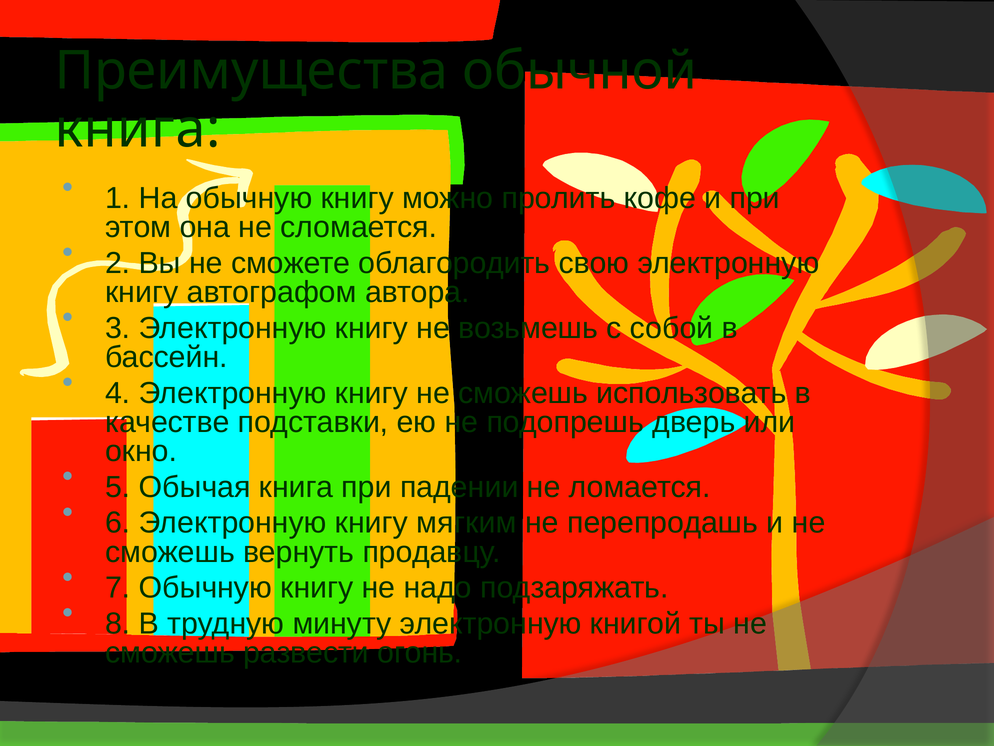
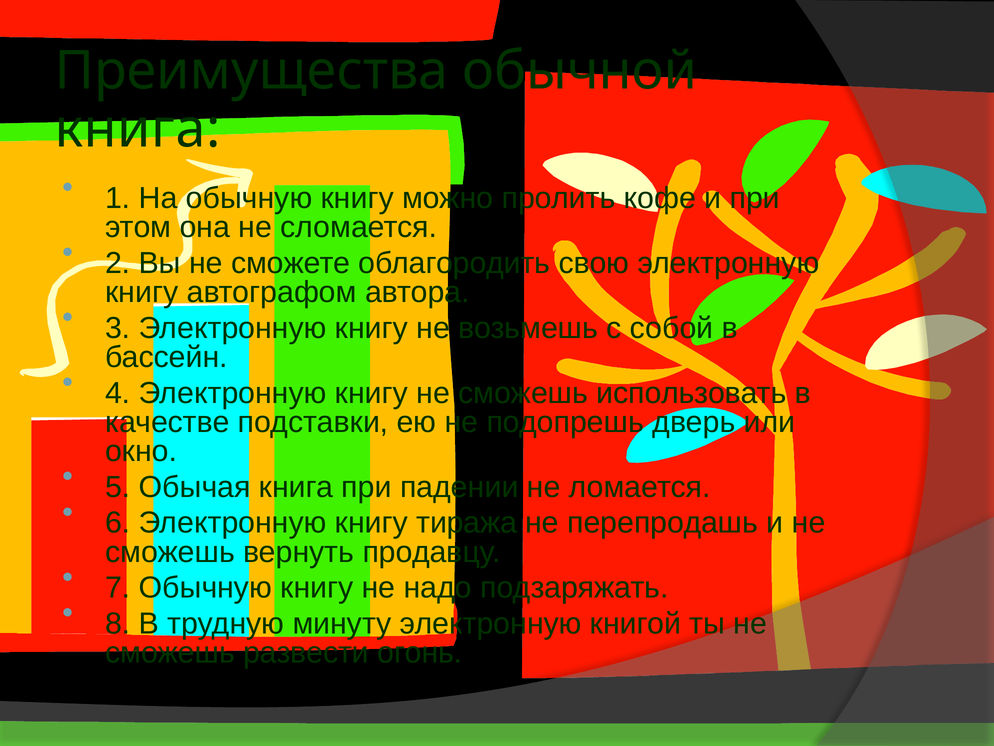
мягким: мягким -> тиража
